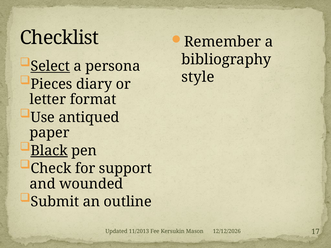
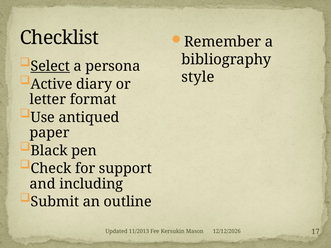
Pieces: Pieces -> Active
Black underline: present -> none
wounded: wounded -> including
